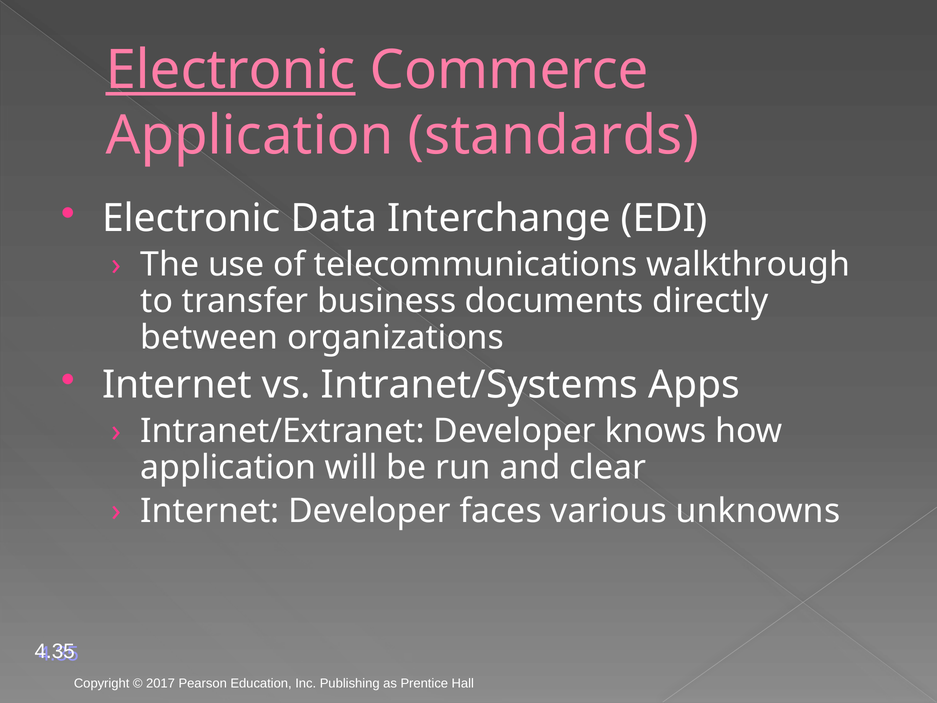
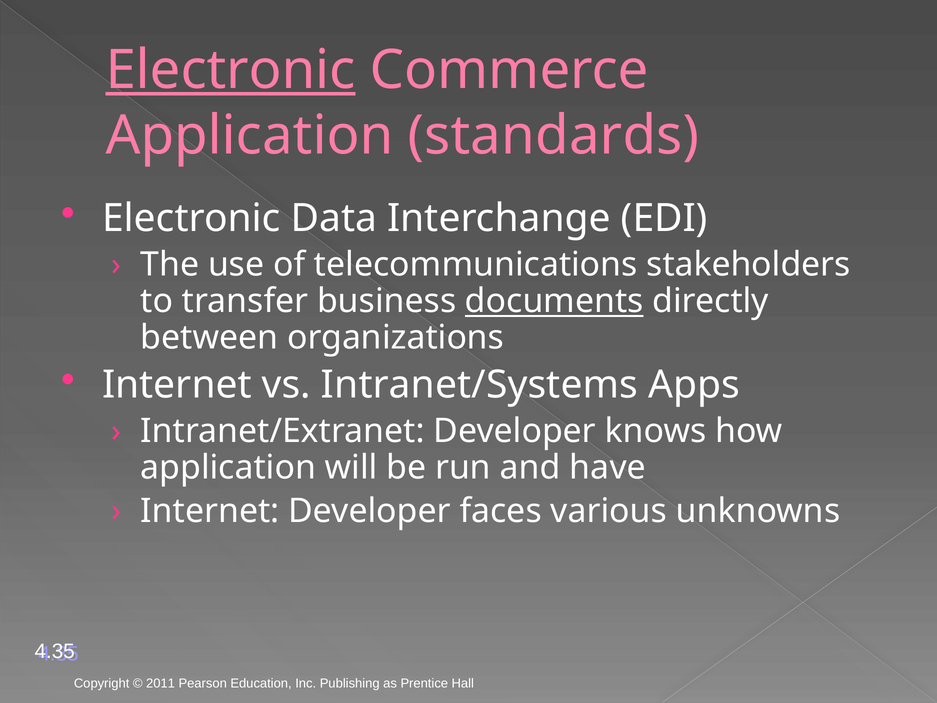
walkthrough: walkthrough -> stakeholders
documents underline: none -> present
clear: clear -> have
2017: 2017 -> 2011
